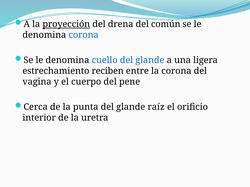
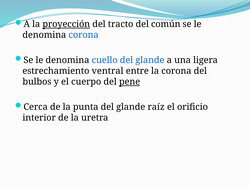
drena: drena -> tracto
reciben: reciben -> ventral
vagina: vagina -> bulbos
pene underline: none -> present
